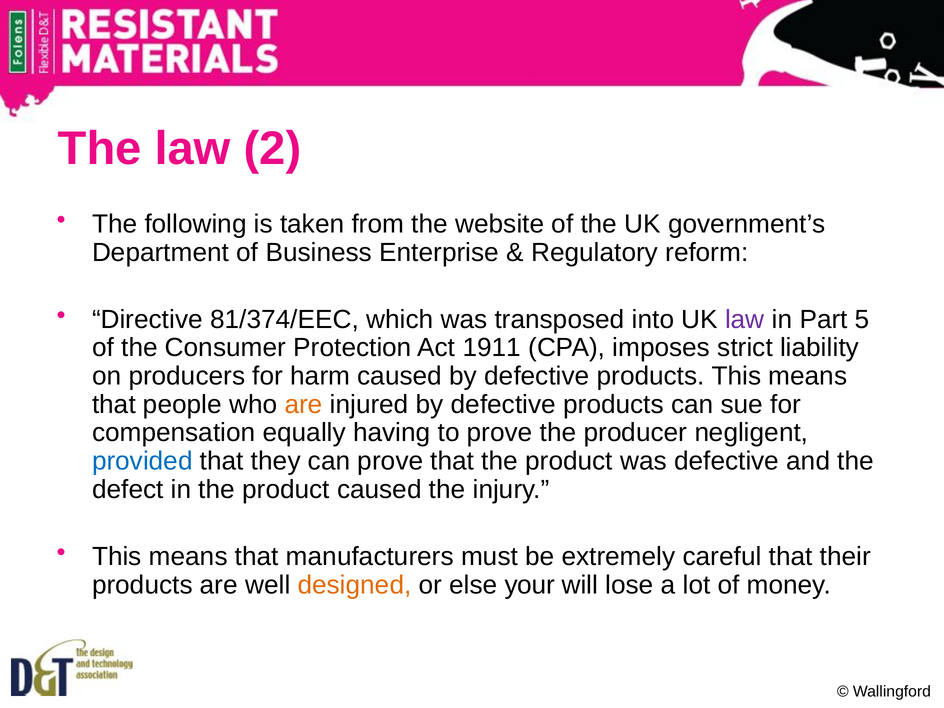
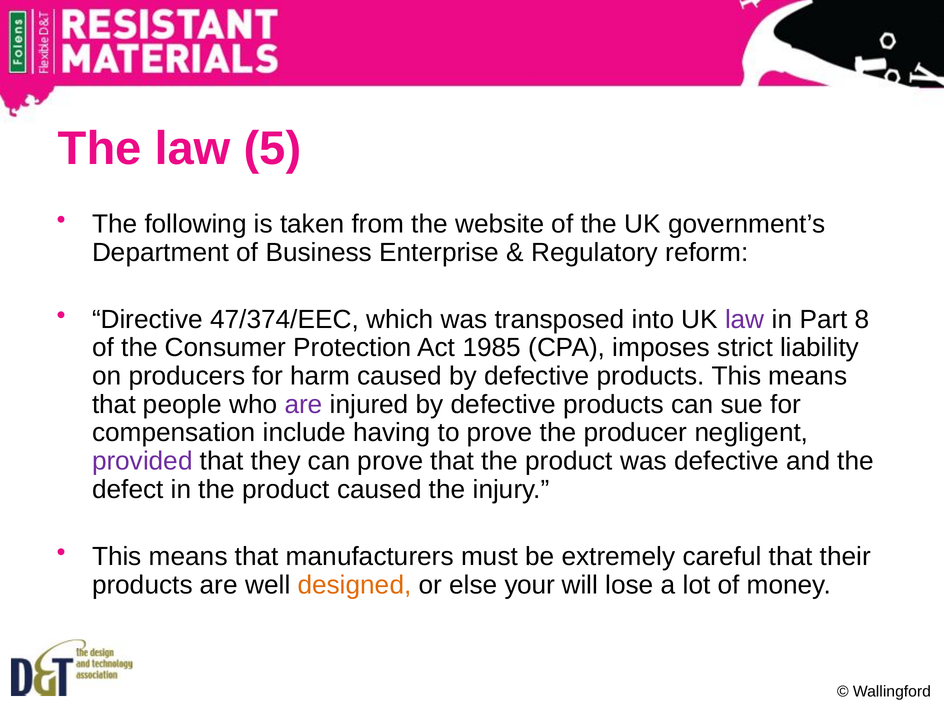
2: 2 -> 5
81/374/EEC: 81/374/EEC -> 47/374/EEC
5: 5 -> 8
1911: 1911 -> 1985
are at (304, 404) colour: orange -> purple
equally: equally -> include
provided colour: blue -> purple
